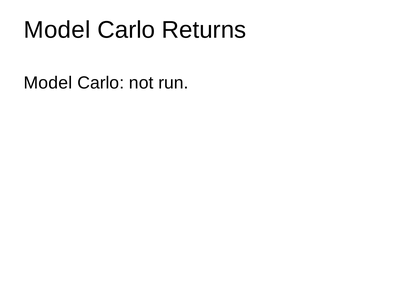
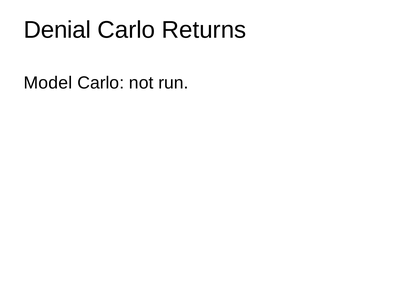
Model at (57, 30): Model -> Denial
